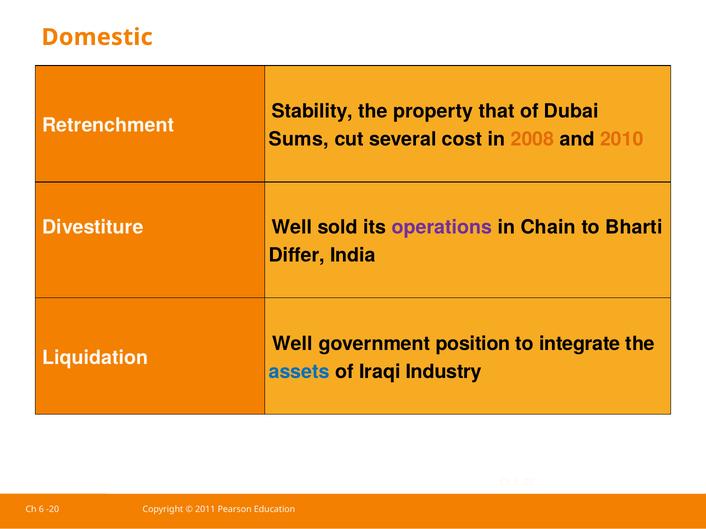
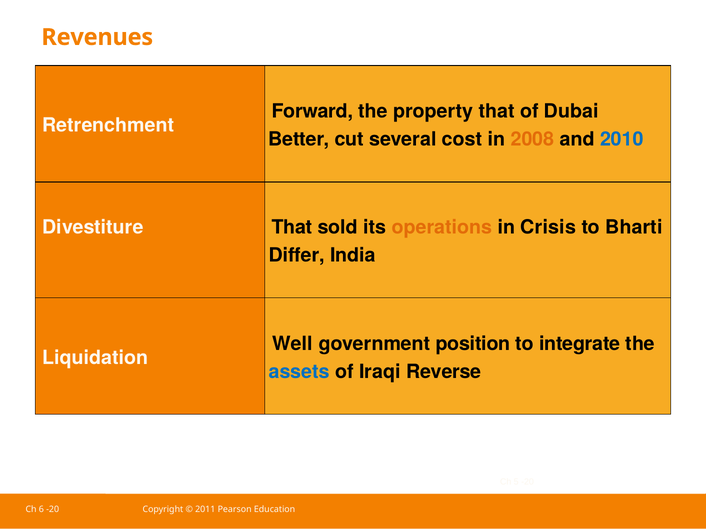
Domestic: Domestic -> Revenues
Stability: Stability -> Forward
Sums: Sums -> Better
2010 colour: orange -> blue
Divestiture Well: Well -> That
operations colour: purple -> orange
Chain: Chain -> Crisis
Industry: Industry -> Reverse
